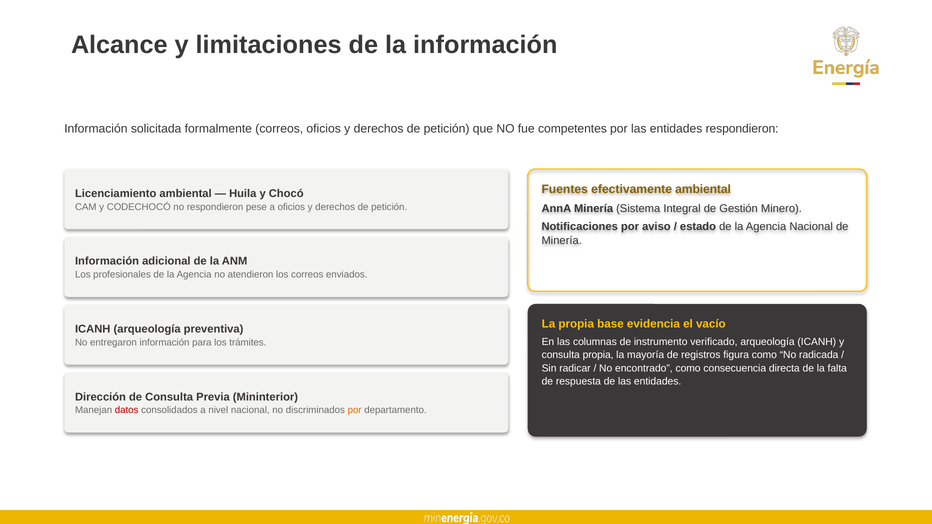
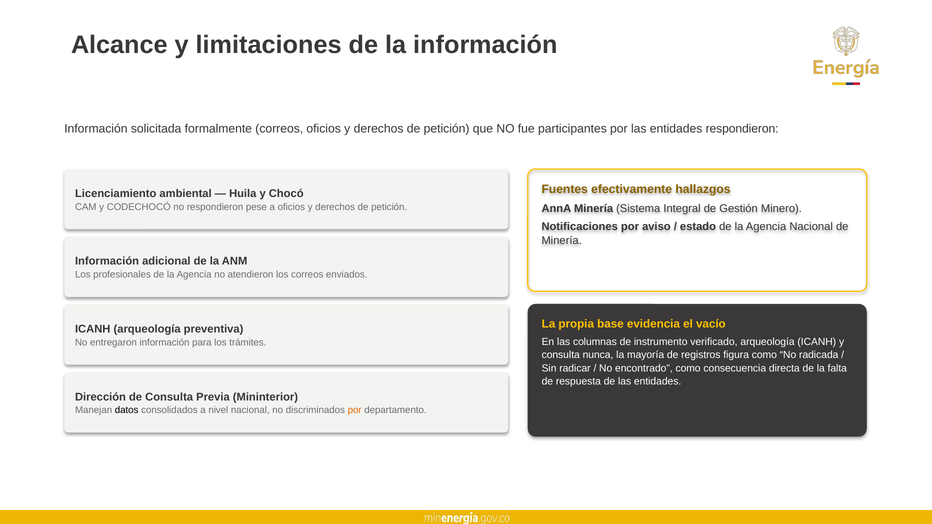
competentes: competentes -> participantes
efectivamente ambiental: ambiental -> hallazgos
consulta propia: propia -> nunca
datos colour: red -> black
